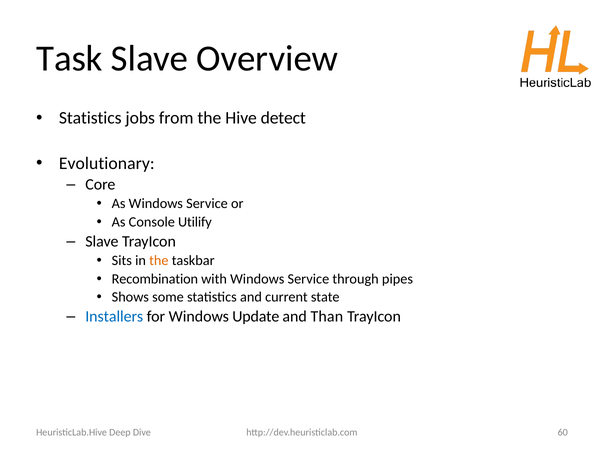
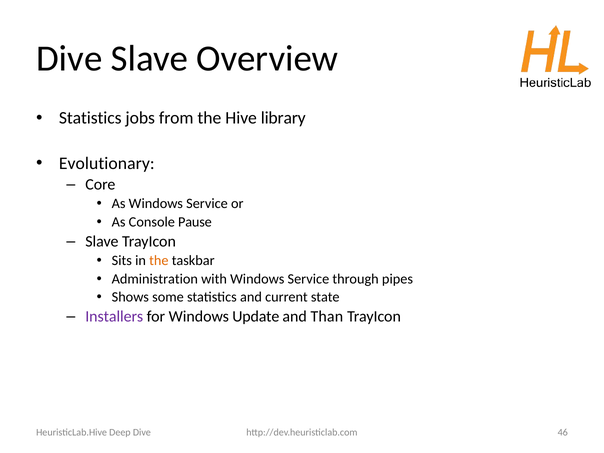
Task at (69, 58): Task -> Dive
detect: detect -> library
Utilify: Utilify -> Pause
Recombination: Recombination -> Administration
Installers colour: blue -> purple
60: 60 -> 46
